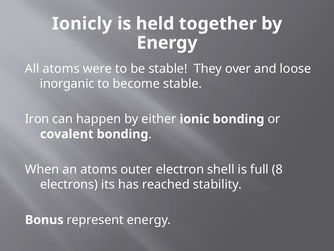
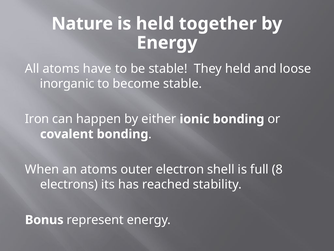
Ionicly: Ionicly -> Nature
were: were -> have
They over: over -> held
